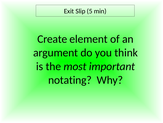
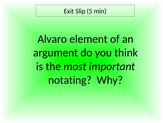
Create: Create -> Alvaro
